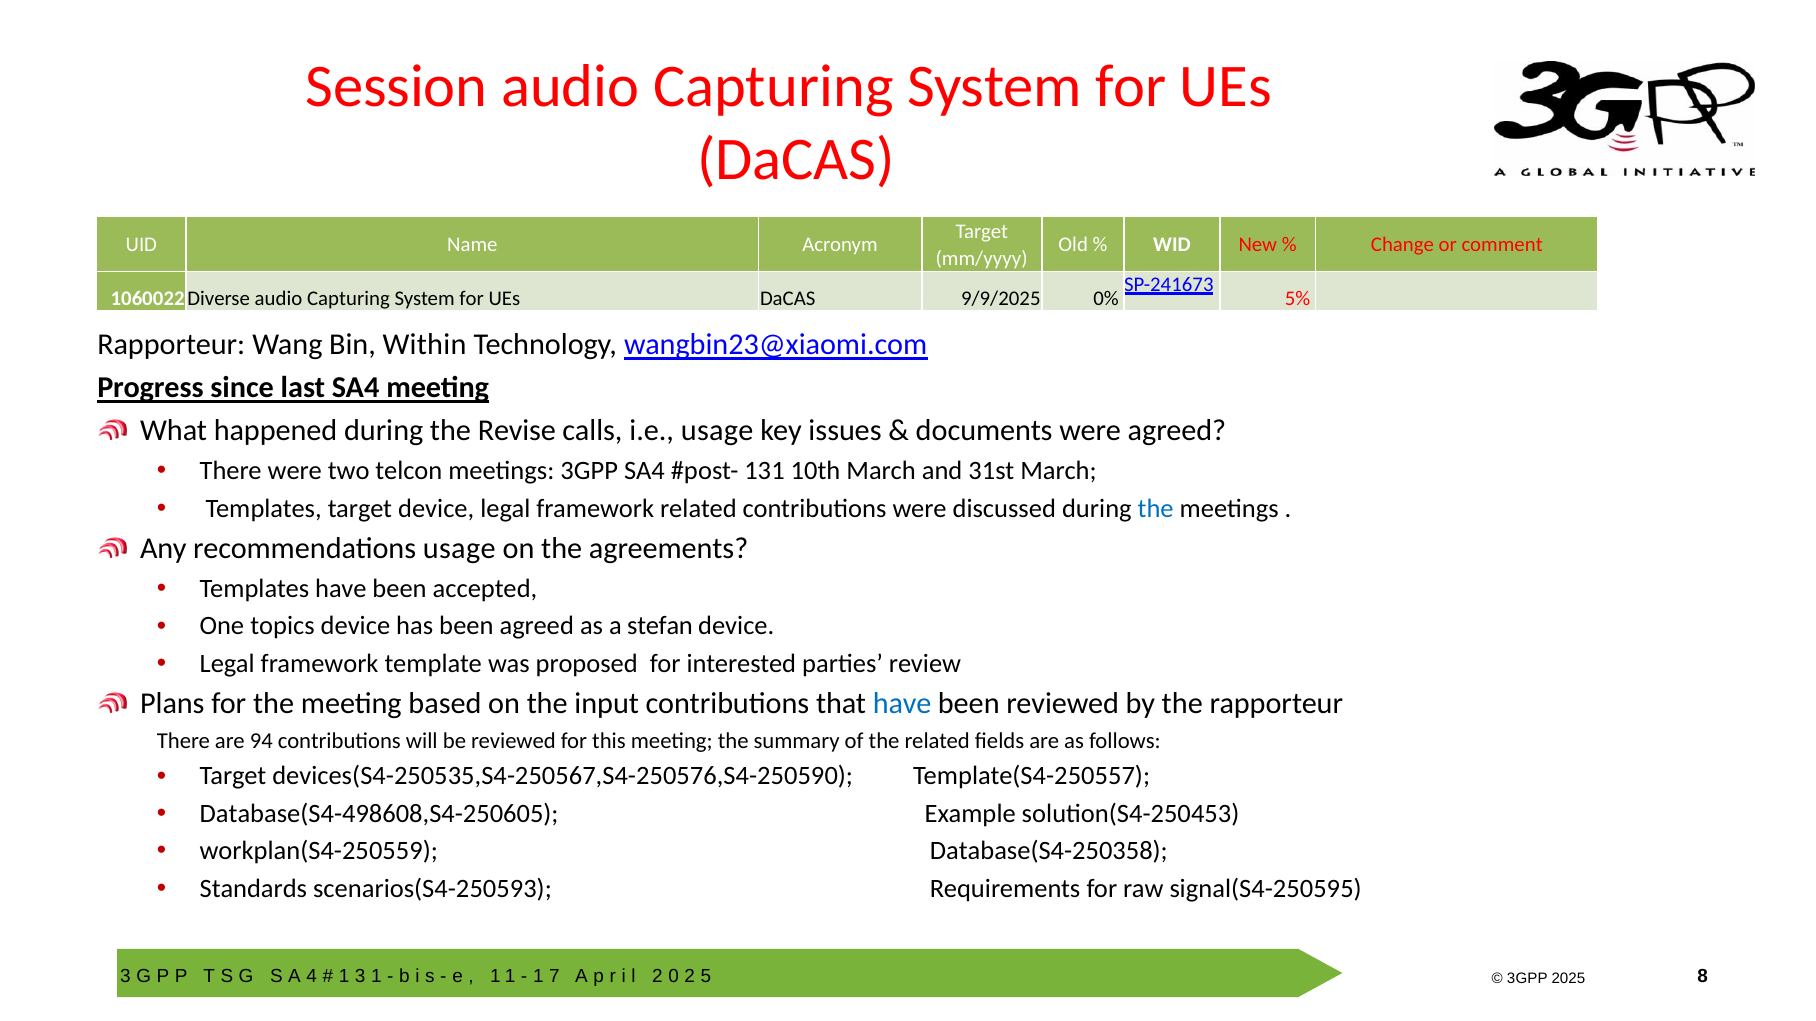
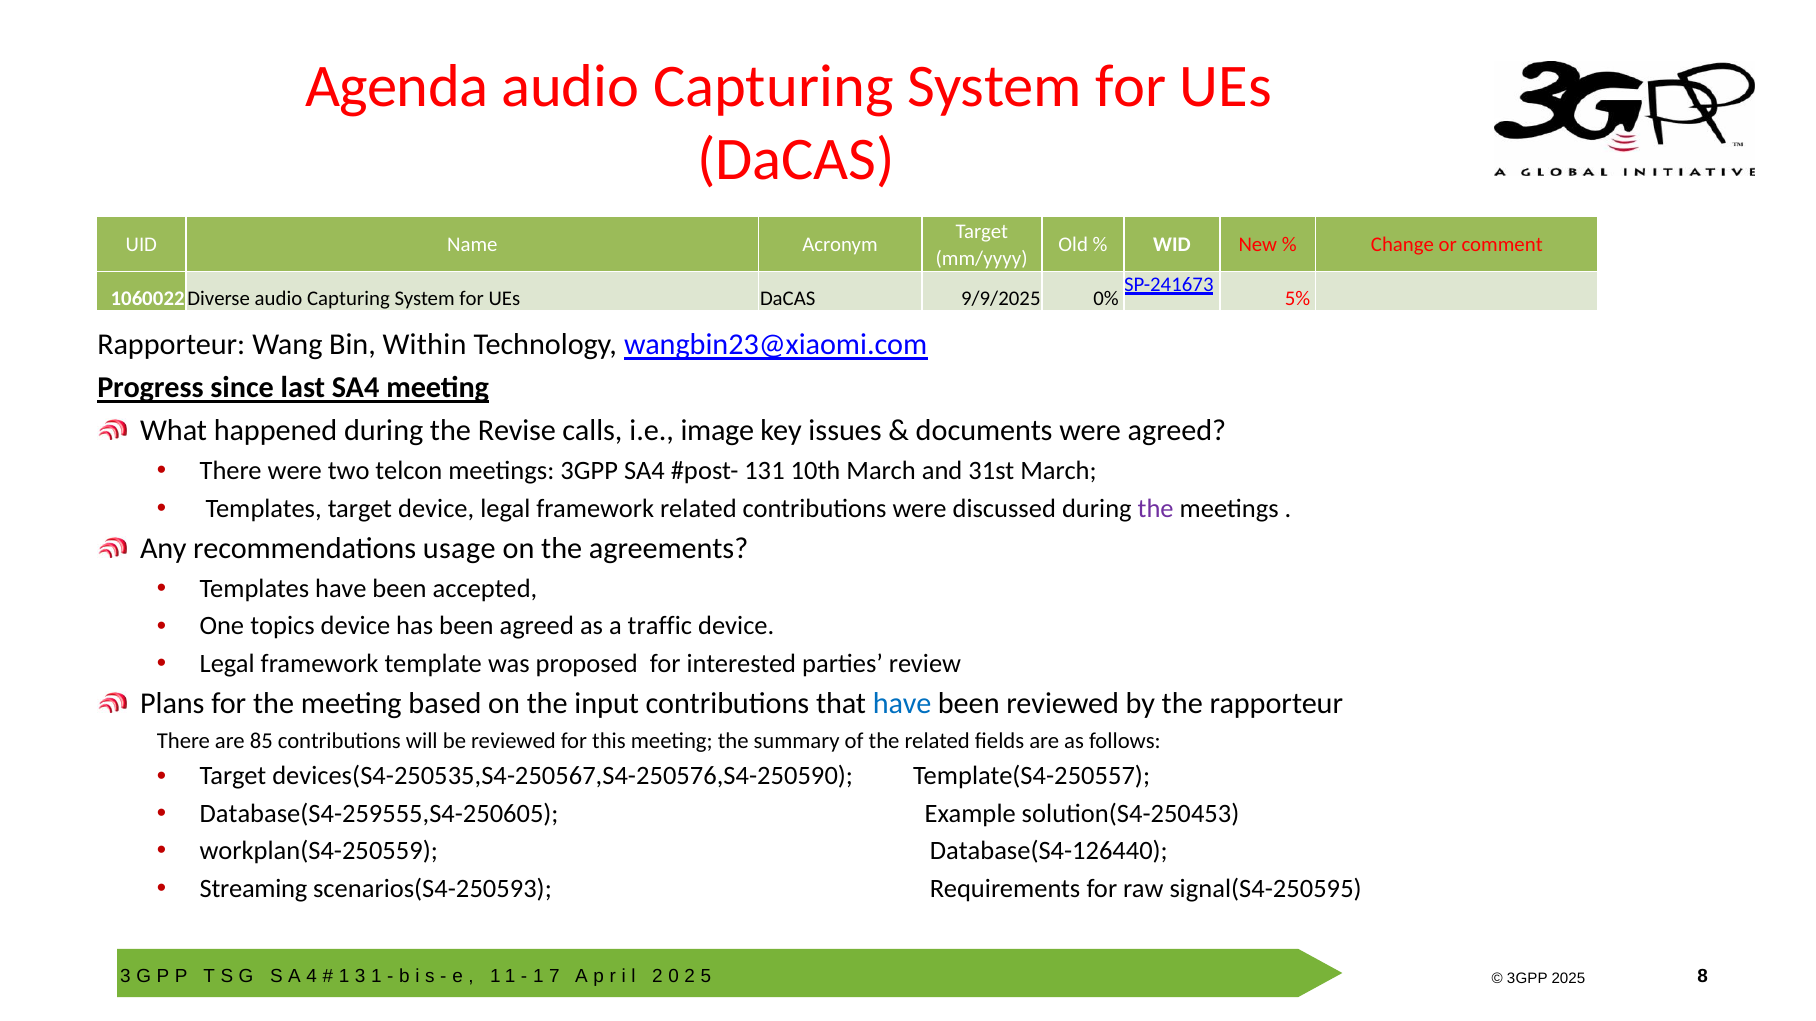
Session: Session -> Agenda
i.e usage: usage -> image
the at (1156, 509) colour: blue -> purple
stefan: stefan -> traffic
94: 94 -> 85
Database(S4-498608,S4-250605: Database(S4-498608,S4-250605 -> Database(S4-259555,S4-250605
Database(S4-250358: Database(S4-250358 -> Database(S4-126440
Standards: Standards -> Streaming
